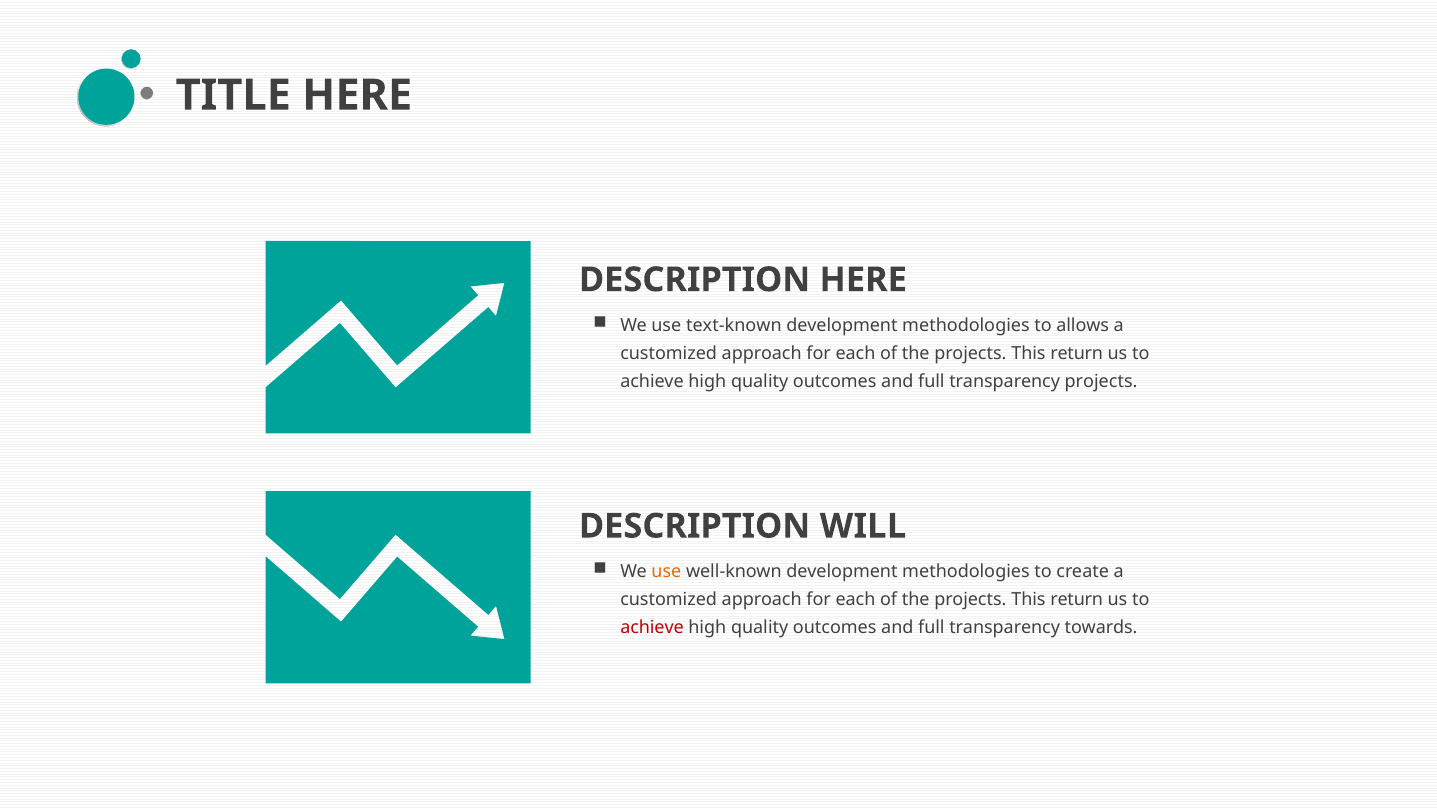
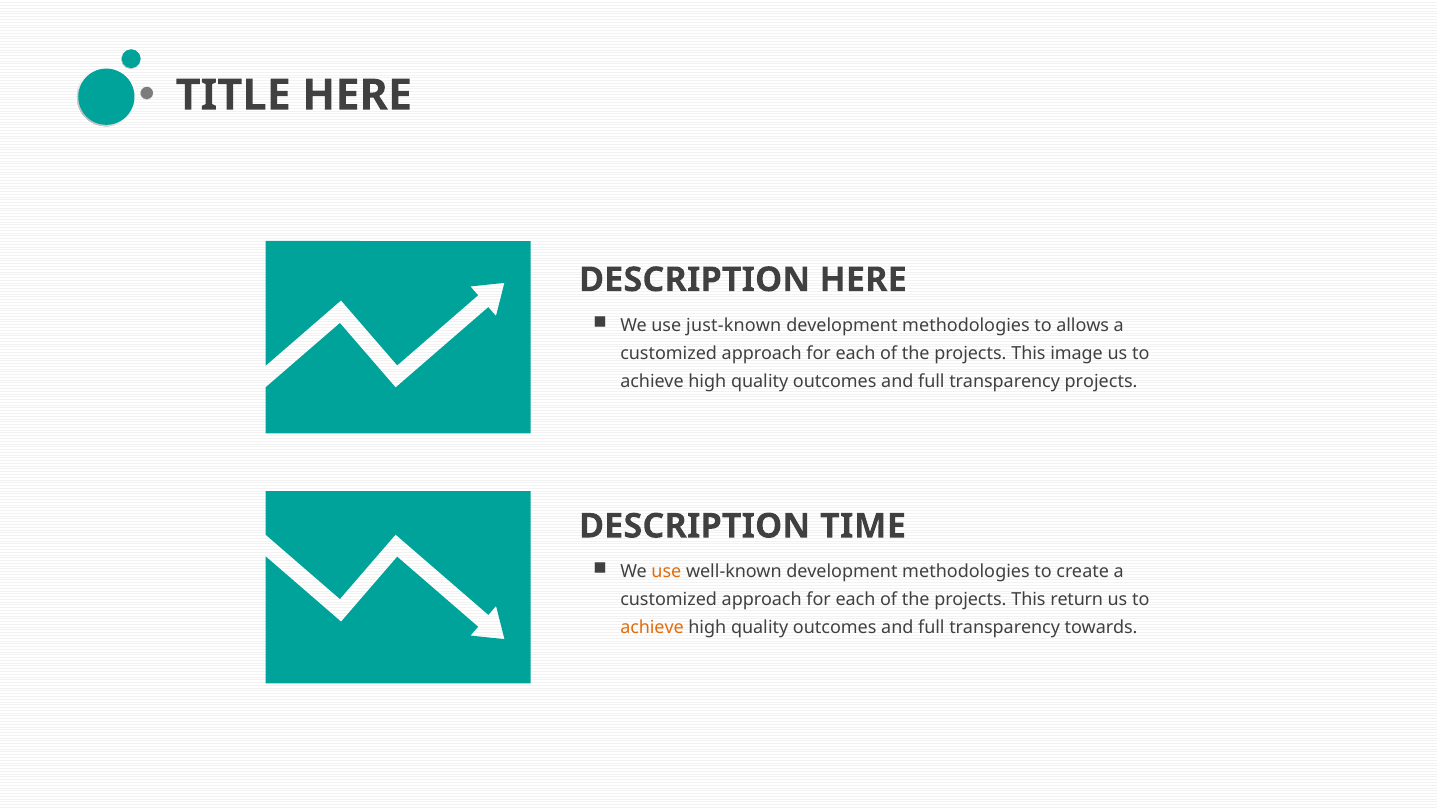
text-known: text-known -> just-known
return at (1077, 353): return -> image
WILL: WILL -> TIME
achieve at (652, 627) colour: red -> orange
